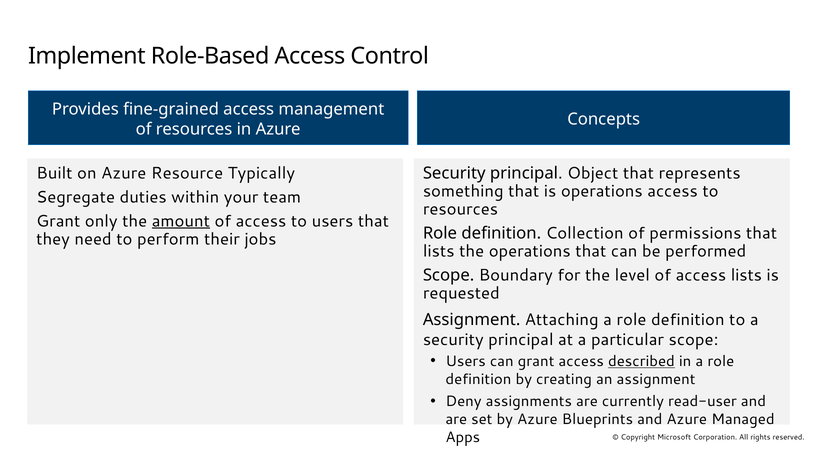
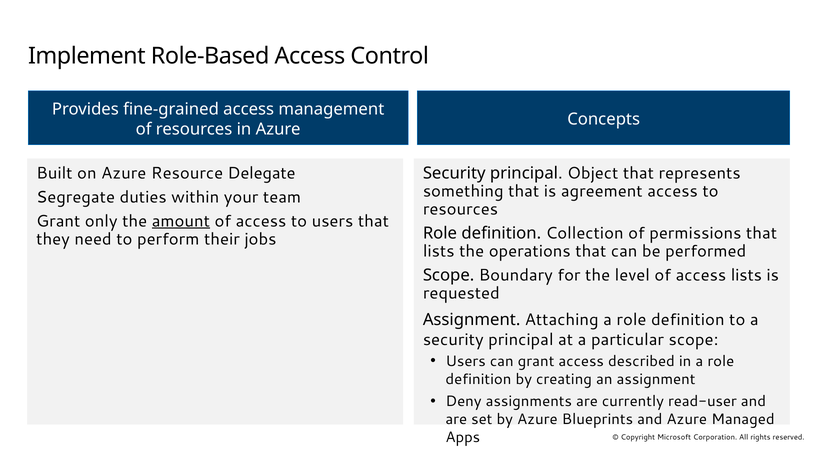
Typically: Typically -> Delegate
is operations: operations -> agreement
described underline: present -> none
